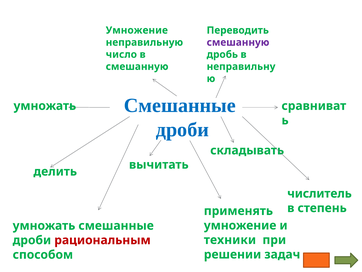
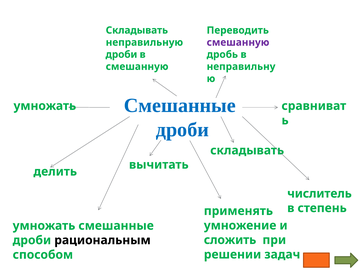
Умножение at (137, 30): Умножение -> Складывать
число at (121, 54): число -> дроби
техники: техники -> сложить
рациональным colour: red -> black
